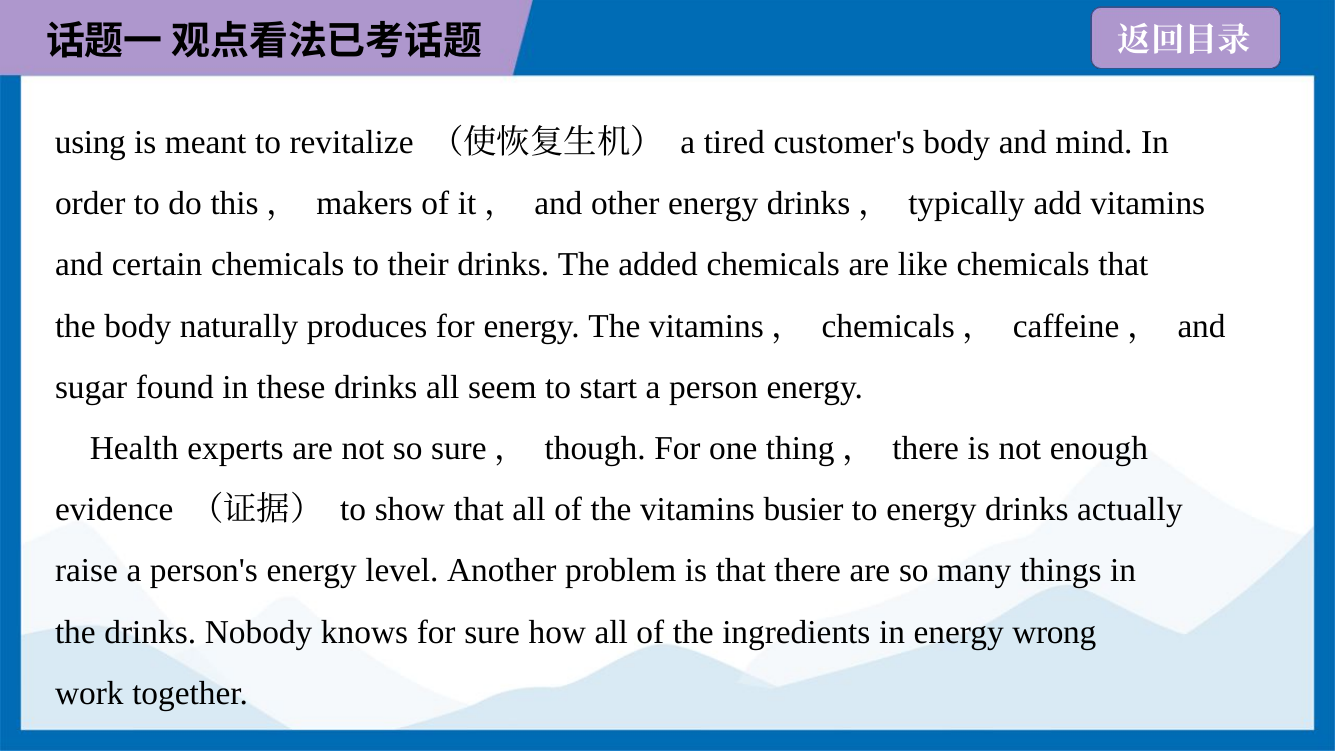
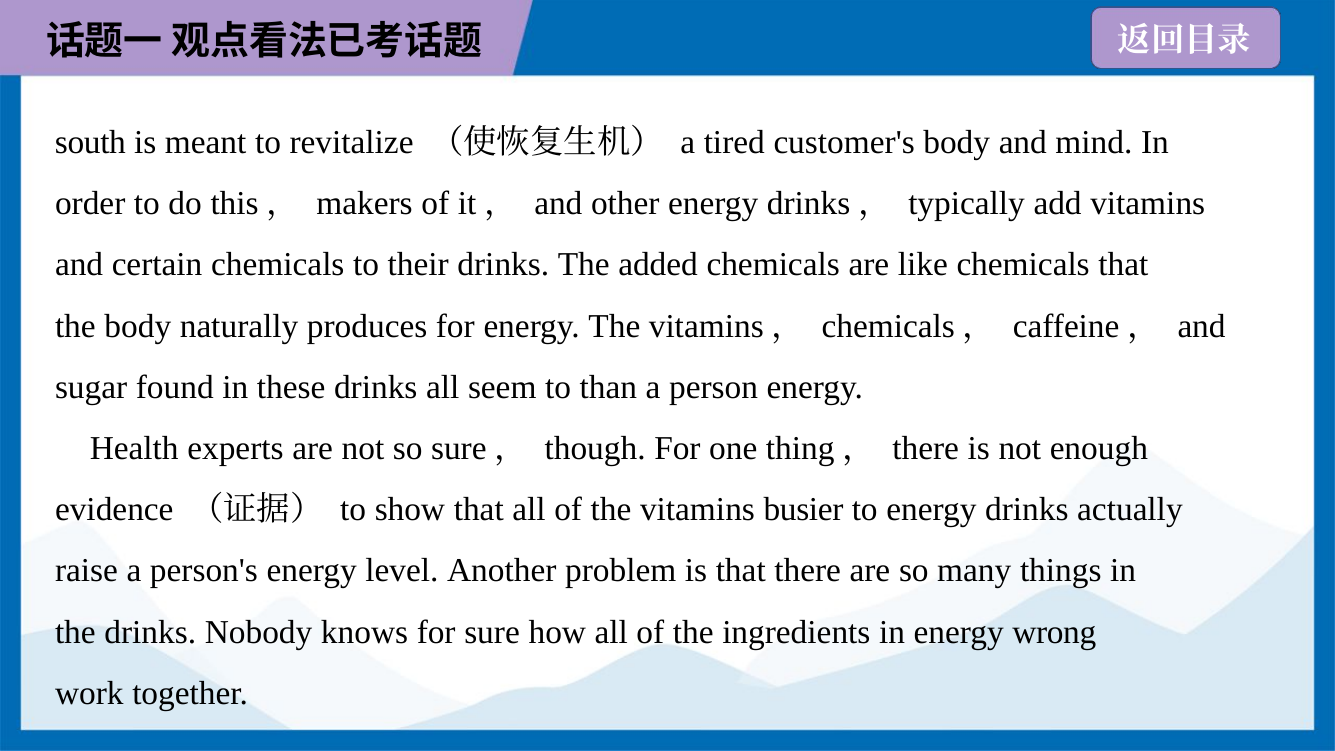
using: using -> south
start: start -> than
